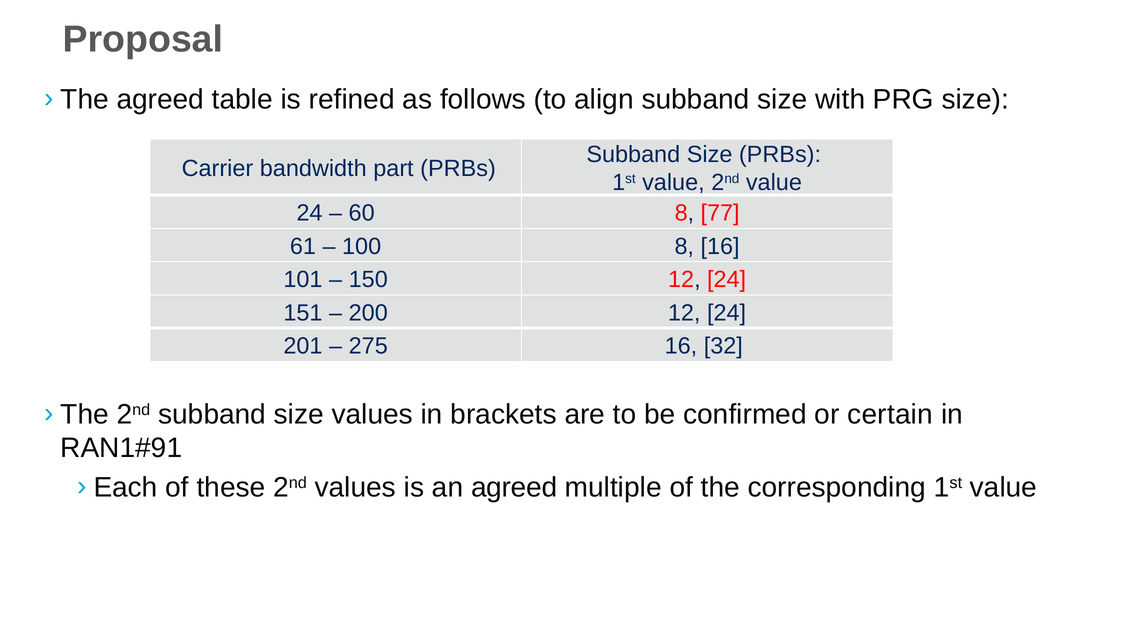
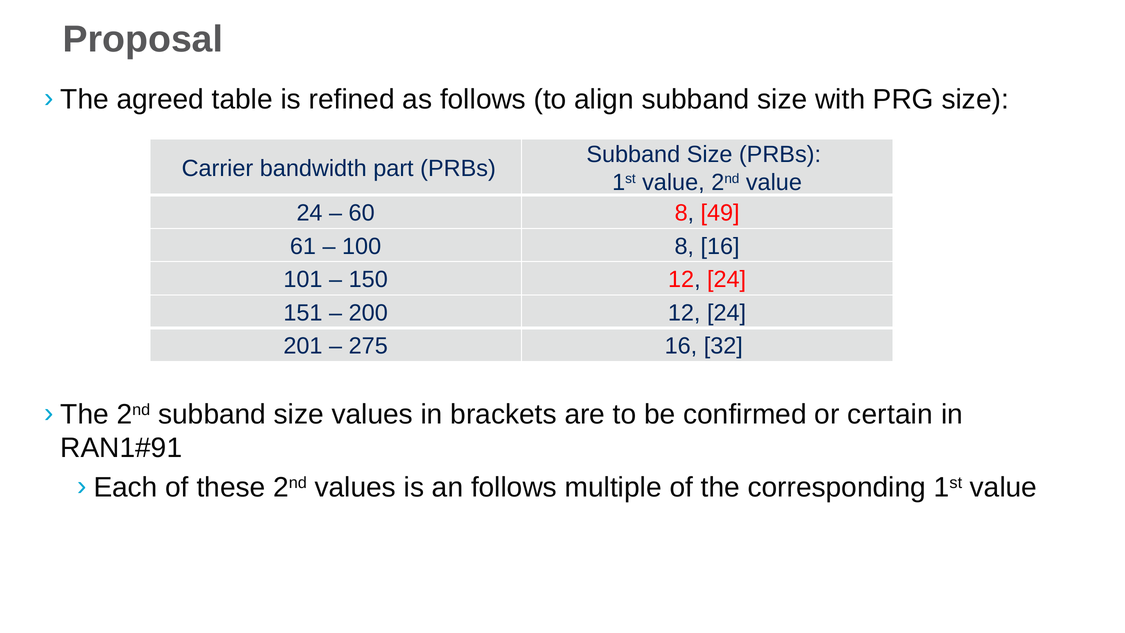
77: 77 -> 49
an agreed: agreed -> follows
